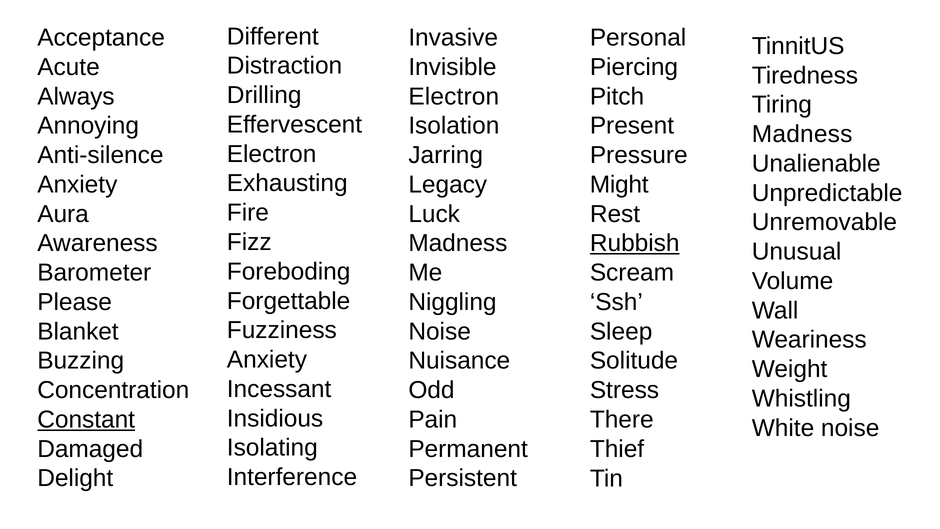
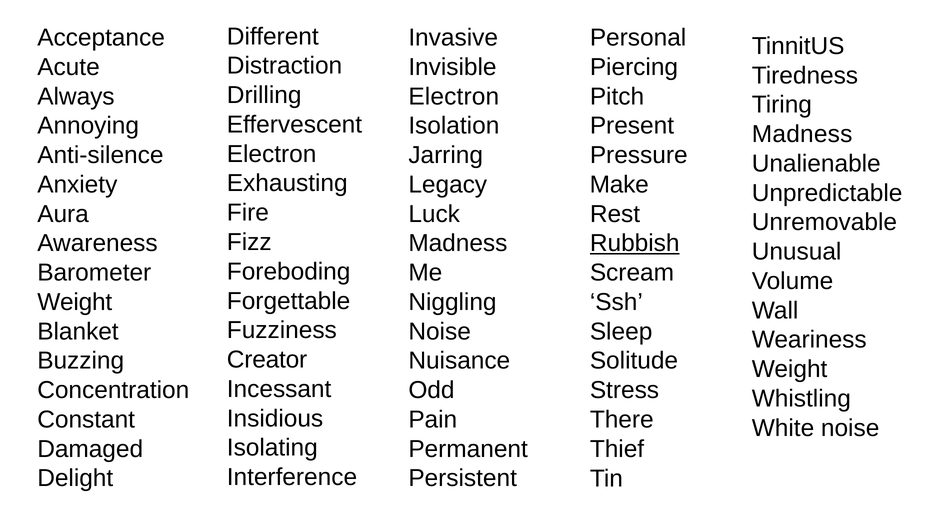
Might: Might -> Make
Please at (75, 302): Please -> Weight
Anxiety at (267, 360): Anxiety -> Creator
Constant underline: present -> none
